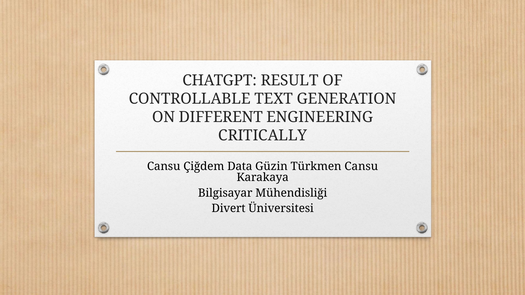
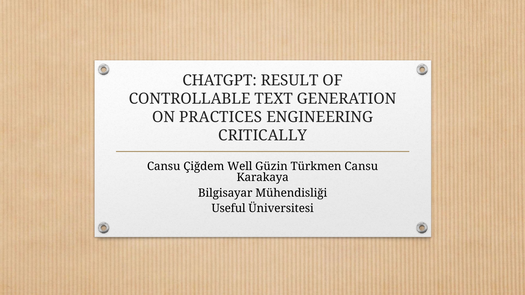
DIFFERENT: DIFFERENT -> PRACTICES
Data: Data -> Well
Divert: Divert -> Useful
